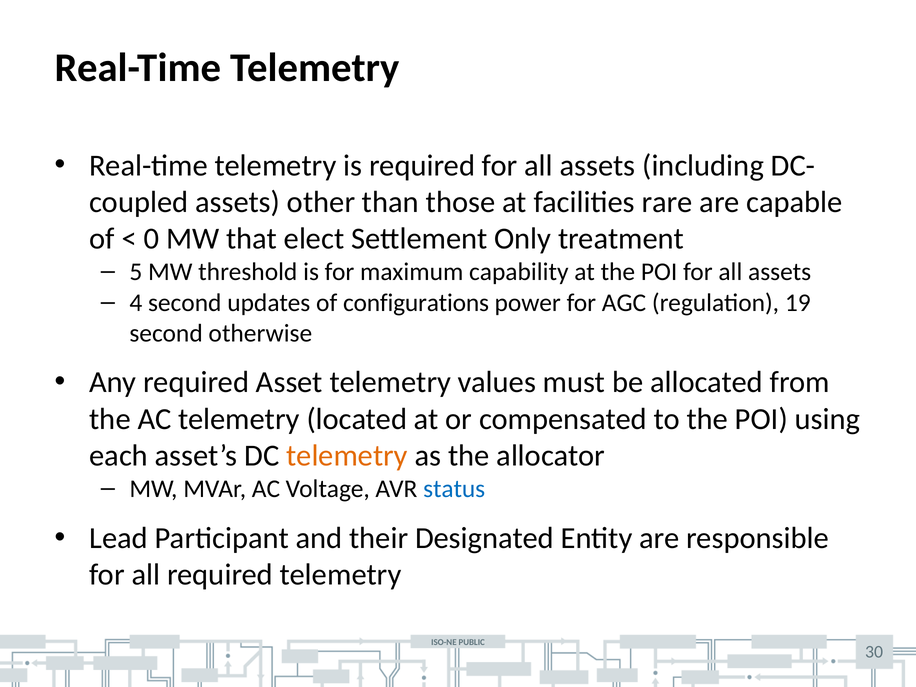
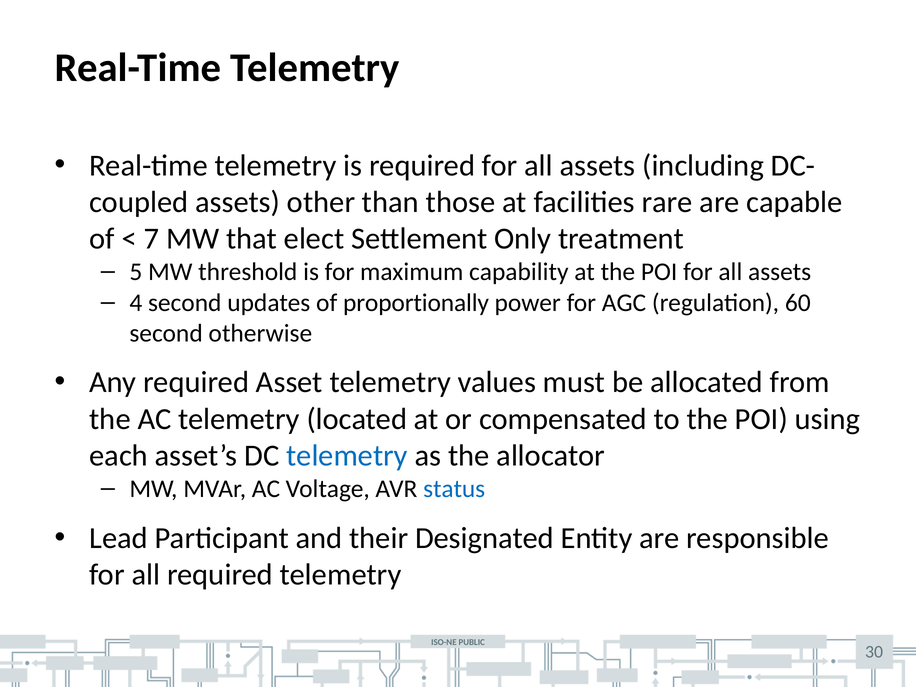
0: 0 -> 7
configurations: configurations -> proportionally
19: 19 -> 60
telemetry at (347, 456) colour: orange -> blue
